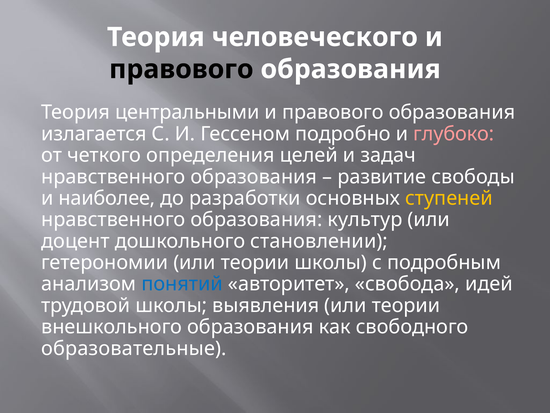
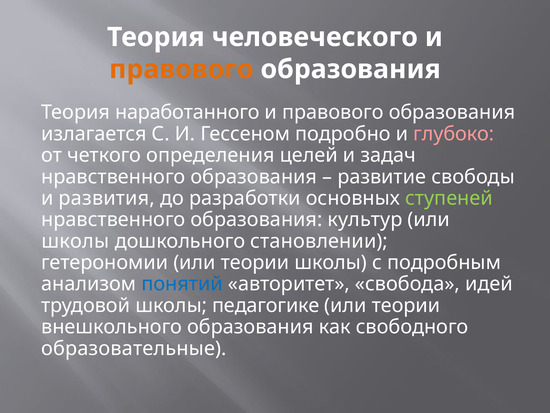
правового at (181, 69) colour: black -> orange
центральными: центральными -> наработанного
наиболее: наиболее -> развития
ступеней colour: yellow -> light green
доцент at (75, 241): доцент -> школы
выявления: выявления -> педагогике
